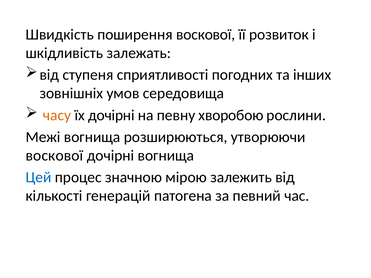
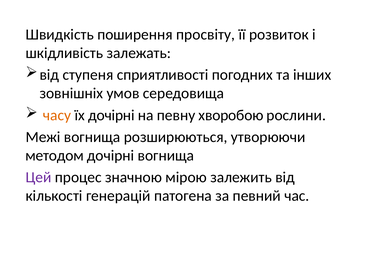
поширення воскової: воскової -> просвіту
воскової at (54, 156): воскової -> методом
Цей colour: blue -> purple
